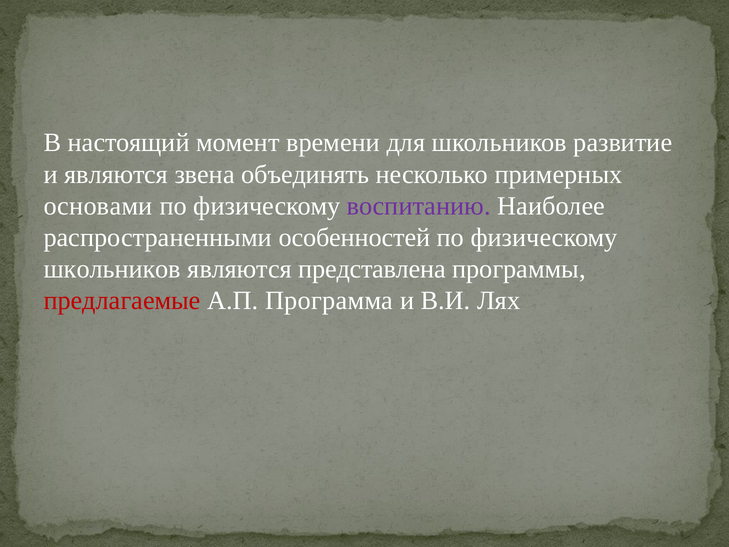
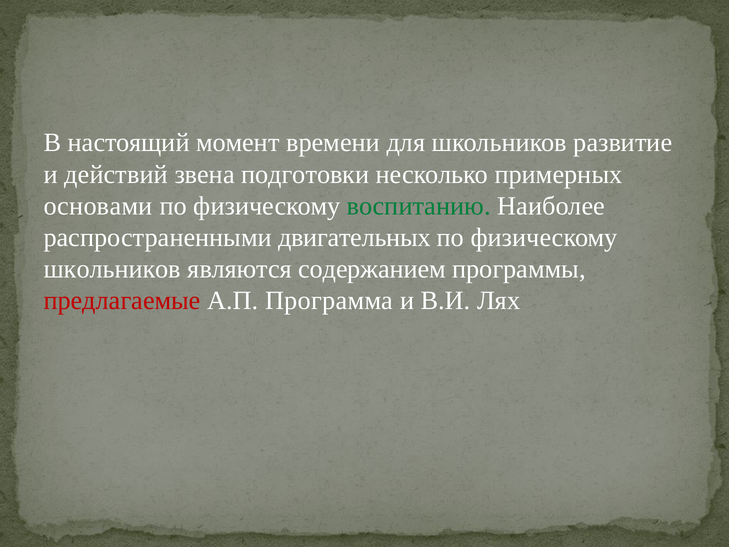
и являются: являются -> действий
объединять: объединять -> подготовки
воспитанию colour: purple -> green
особенностей: особенностей -> двигательных
представлена: представлена -> содержанием
